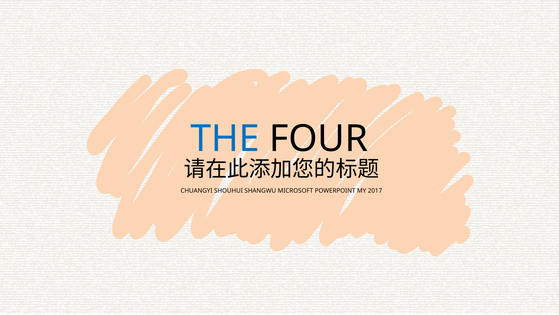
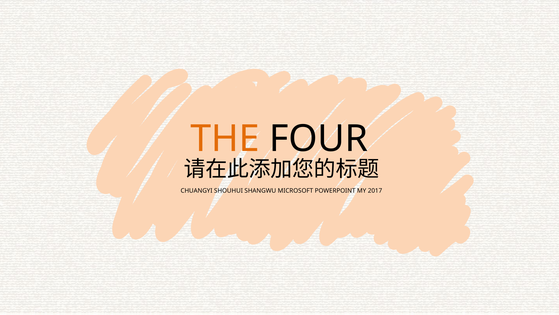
THE colour: blue -> orange
